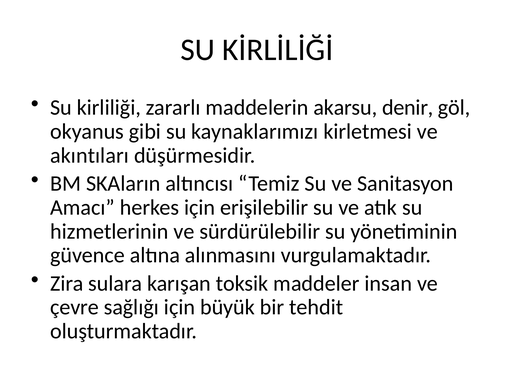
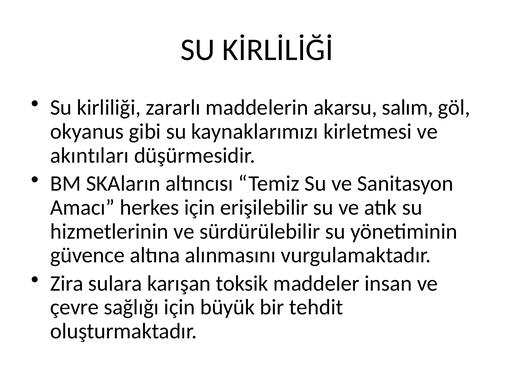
denir: denir -> salım
